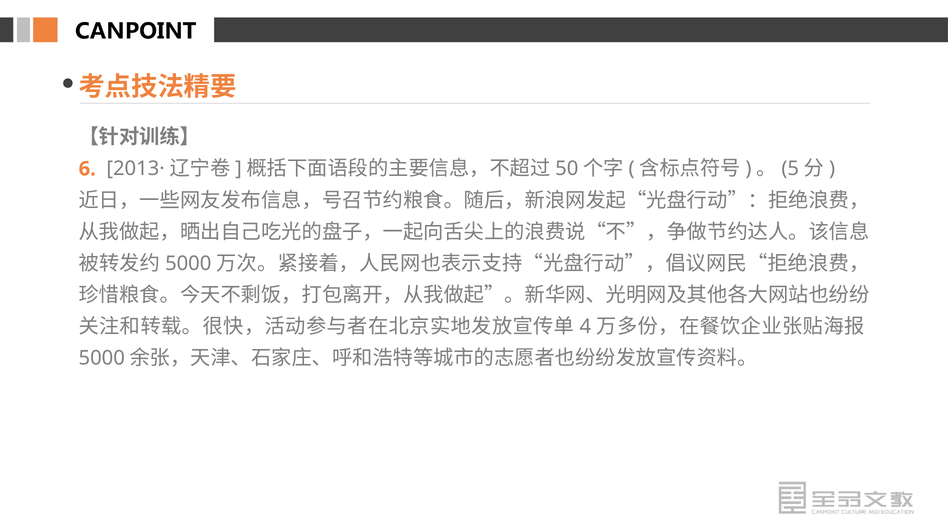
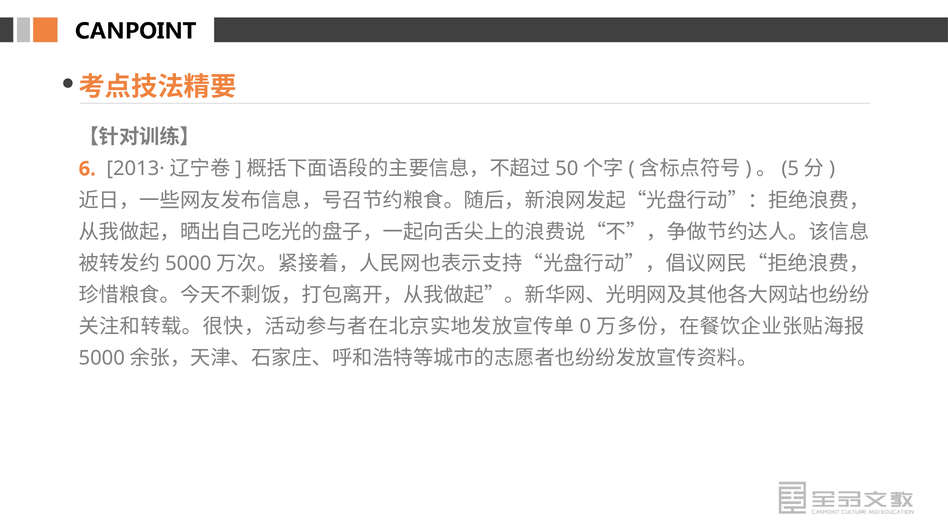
4: 4 -> 0
